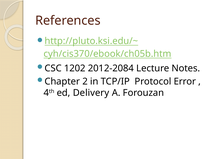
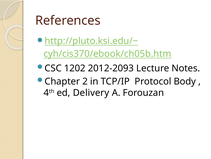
2012-2084: 2012-2084 -> 2012-2093
Error: Error -> Body
